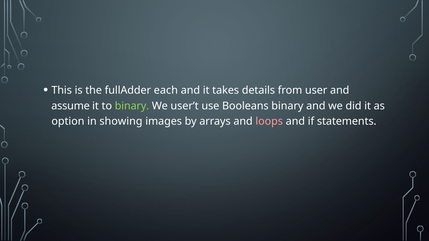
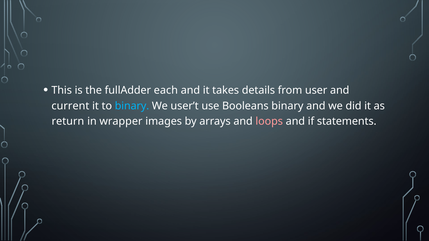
assume: assume -> current
binary at (132, 106) colour: light green -> light blue
option: option -> return
showing: showing -> wrapper
